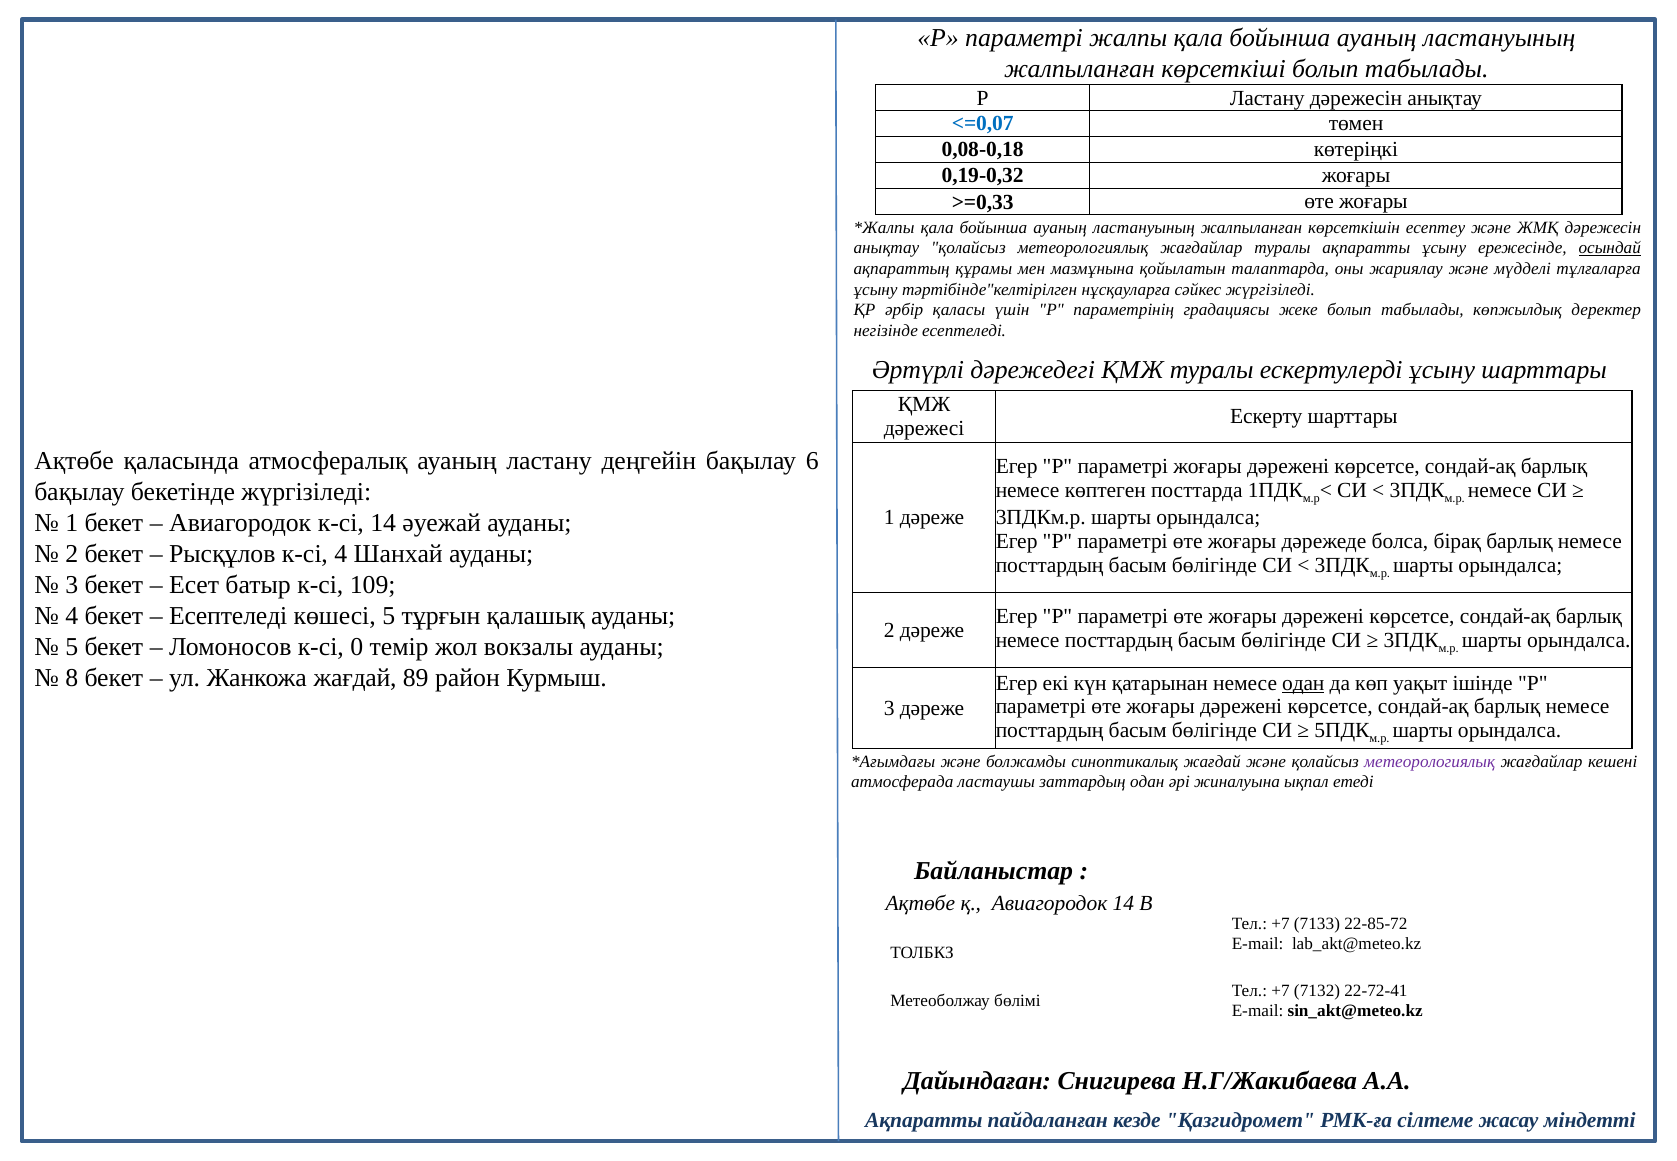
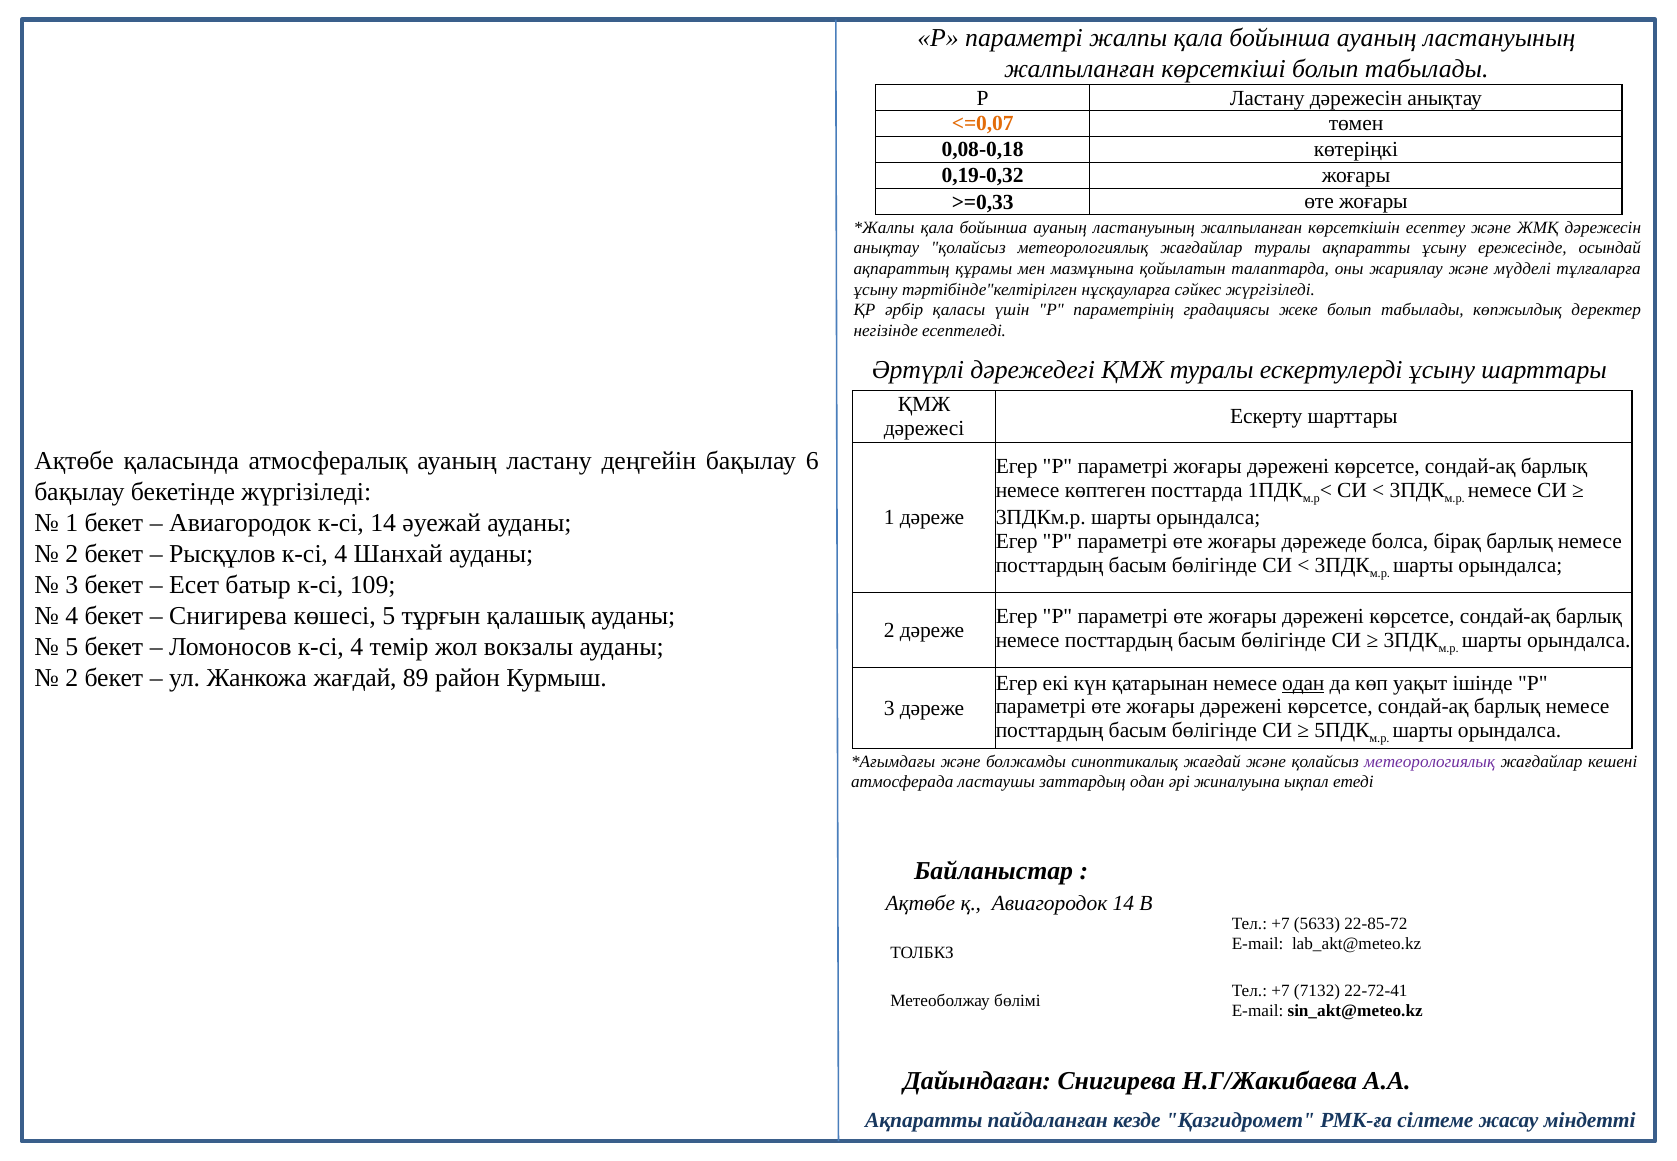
<=0,07 colour: blue -> orange
осындай underline: present -> none
Есептеледі at (228, 616): Есептеледі -> Снигирева
Ломоносов к-сі 0: 0 -> 4
8 at (72, 678): 8 -> 2
7133: 7133 -> 5633
